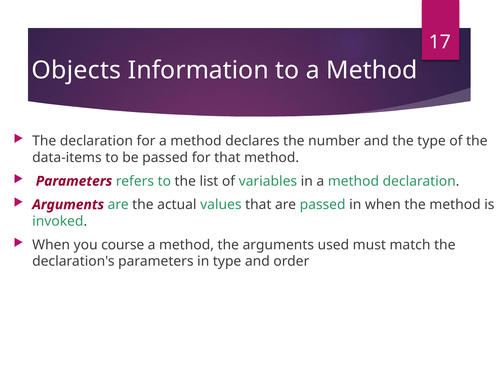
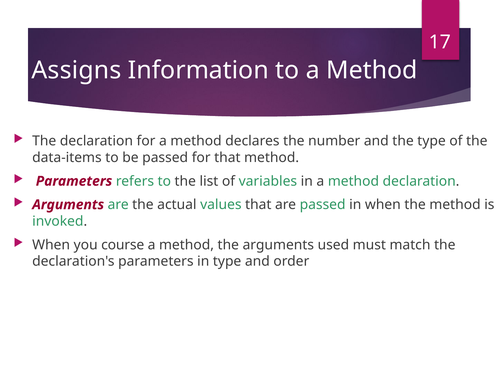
Objects: Objects -> Assigns
